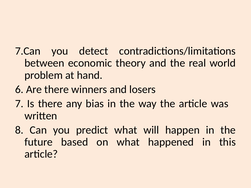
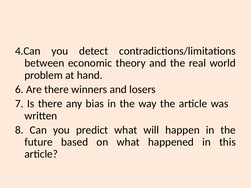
7.Can: 7.Can -> 4.Can
